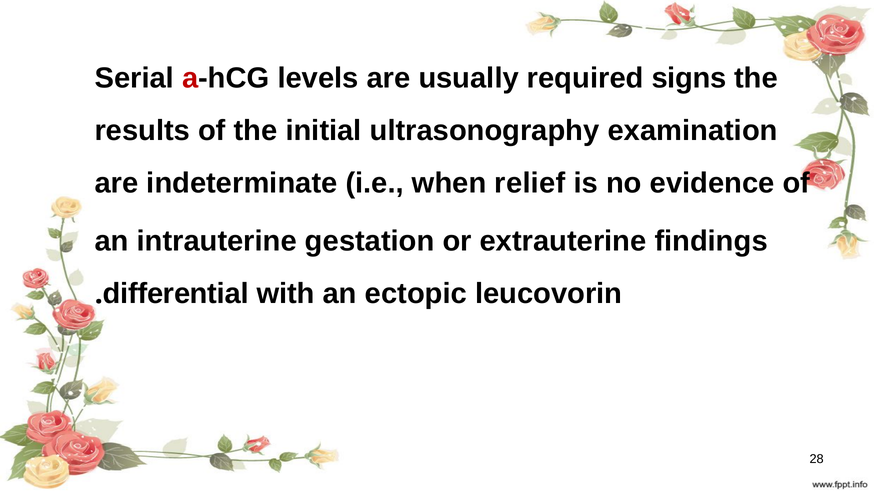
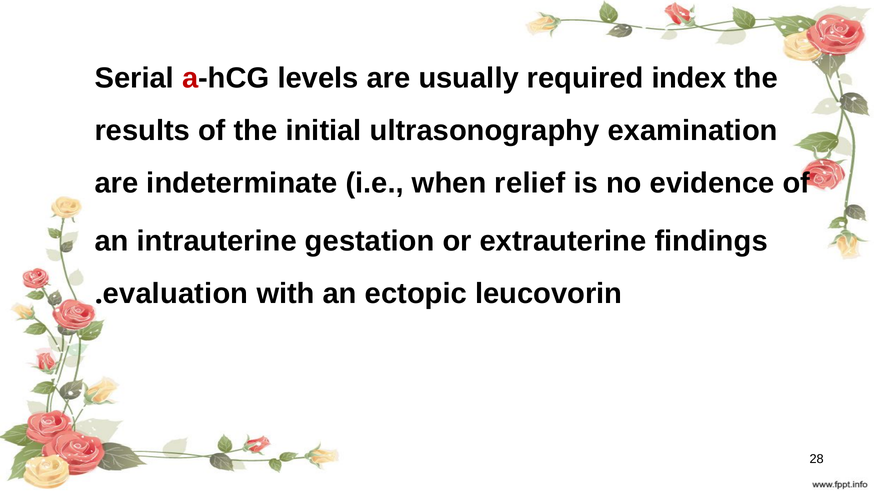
signs: signs -> index
differential: differential -> evaluation
